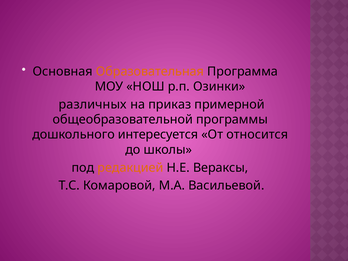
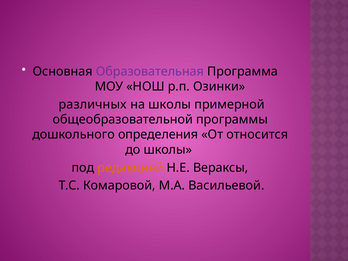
Образовательная colour: orange -> purple
на приказ: приказ -> школы
интересуется: интересуется -> определения
